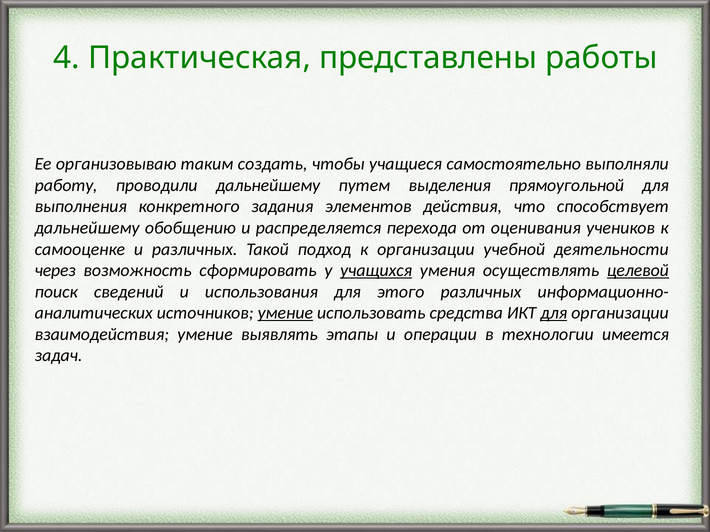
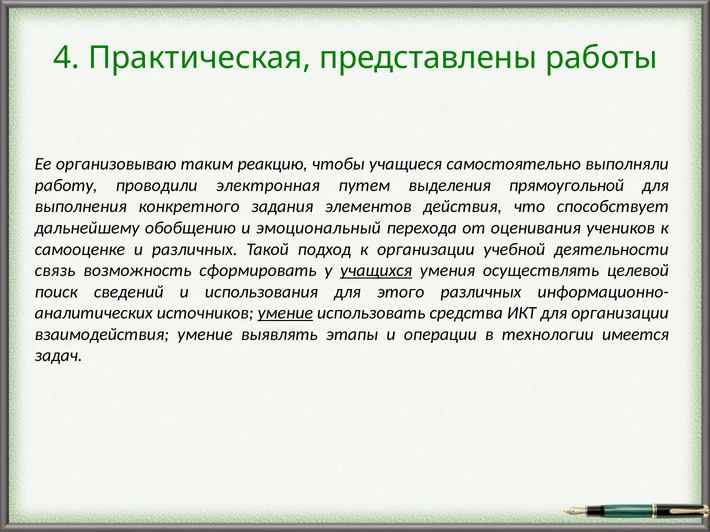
создать: создать -> реакцию
проводили дальнейшему: дальнейшему -> электронная
распределяется: распределяется -> эмоциональный
через: через -> связь
целевой underline: present -> none
для at (554, 313) underline: present -> none
